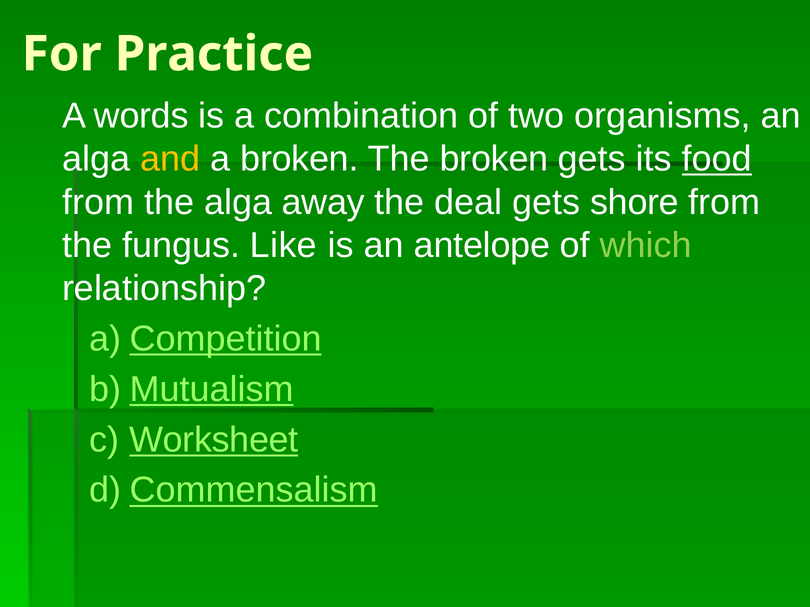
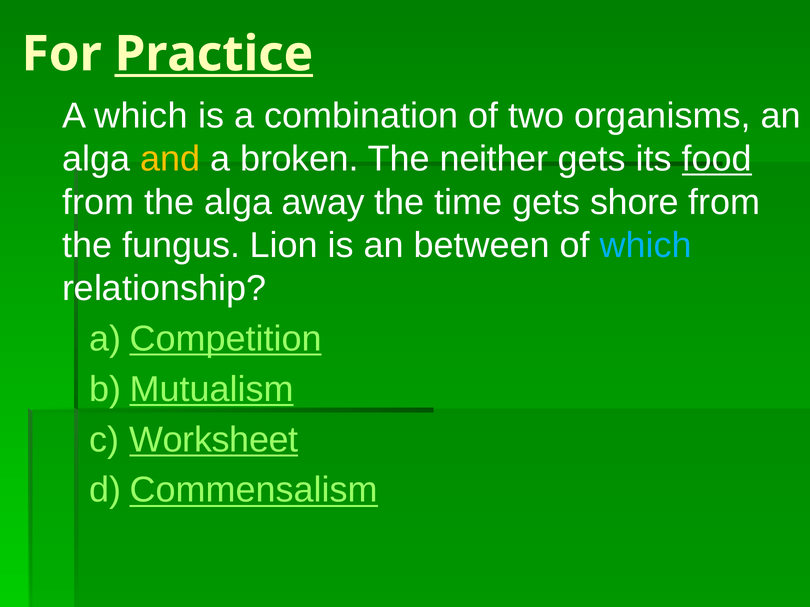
Practice underline: none -> present
A words: words -> which
The broken: broken -> neither
deal: deal -> time
Like: Like -> Lion
antelope: antelope -> between
which at (646, 246) colour: light green -> light blue
